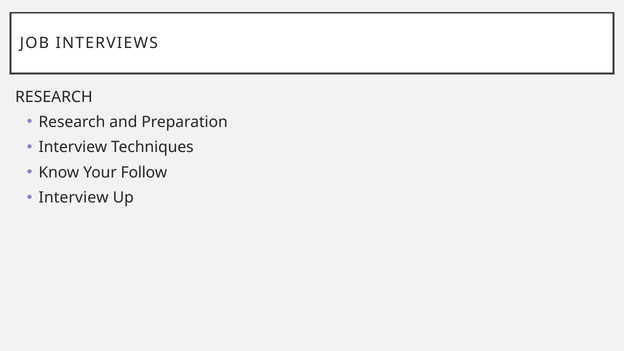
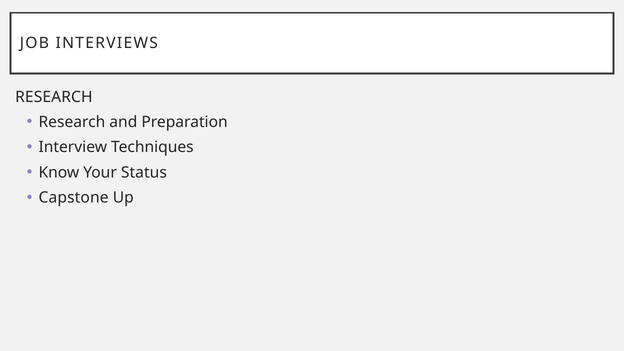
Follow: Follow -> Status
Interview at (74, 198): Interview -> Capstone
